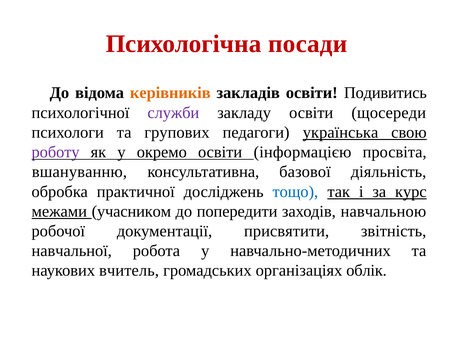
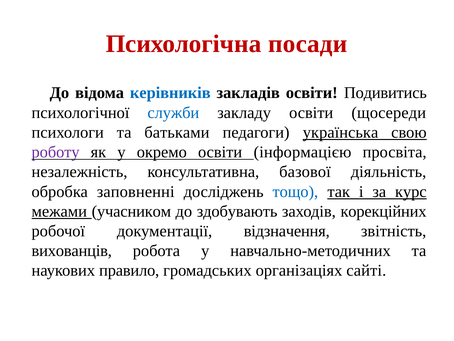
керівників colour: orange -> blue
служби colour: purple -> blue
групових: групових -> батьками
вшануванню: вшануванню -> незалежність
практичної: практичної -> заповненні
попередити: попередити -> здобувають
навчальною: навчальною -> корекційних
присвятити: присвятити -> відзначення
навчальної: навчальної -> вихованців
вчитель: вчитель -> правило
облік: облік -> сайті
